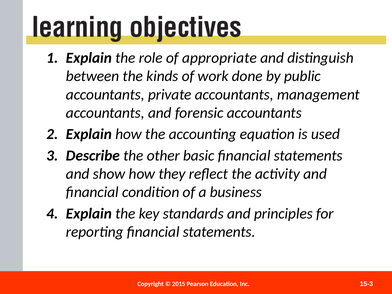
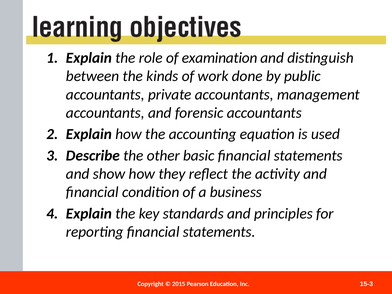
appropriate: appropriate -> examination
